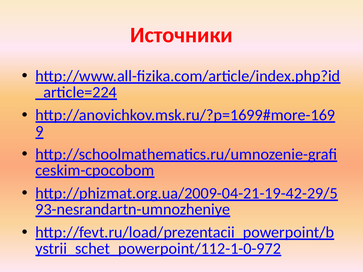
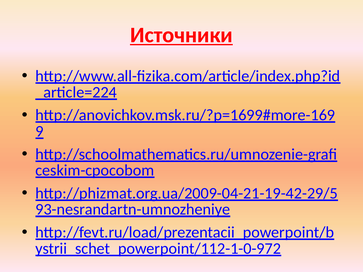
Источники underline: none -> present
